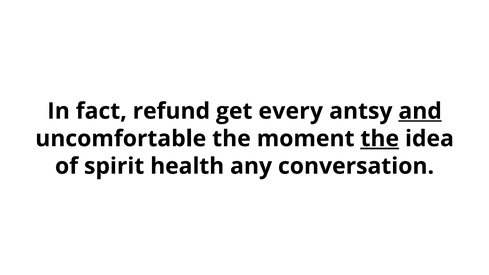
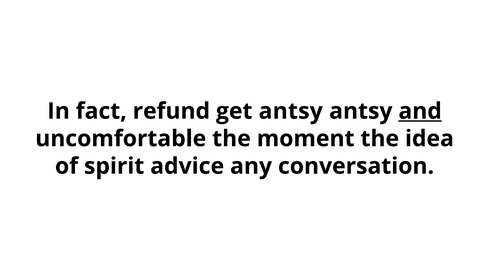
get every: every -> antsy
the at (380, 139) underline: present -> none
health: health -> advice
